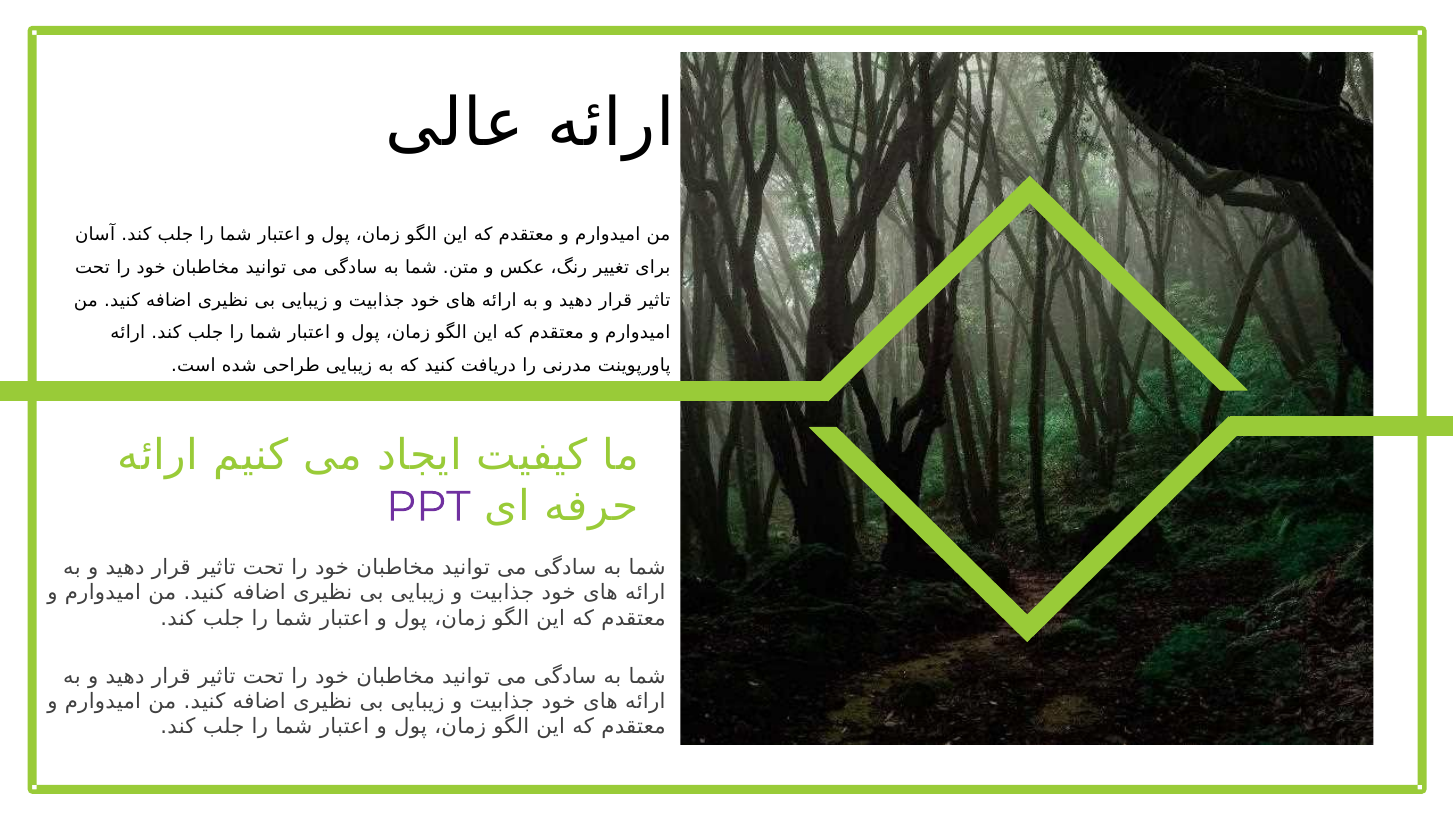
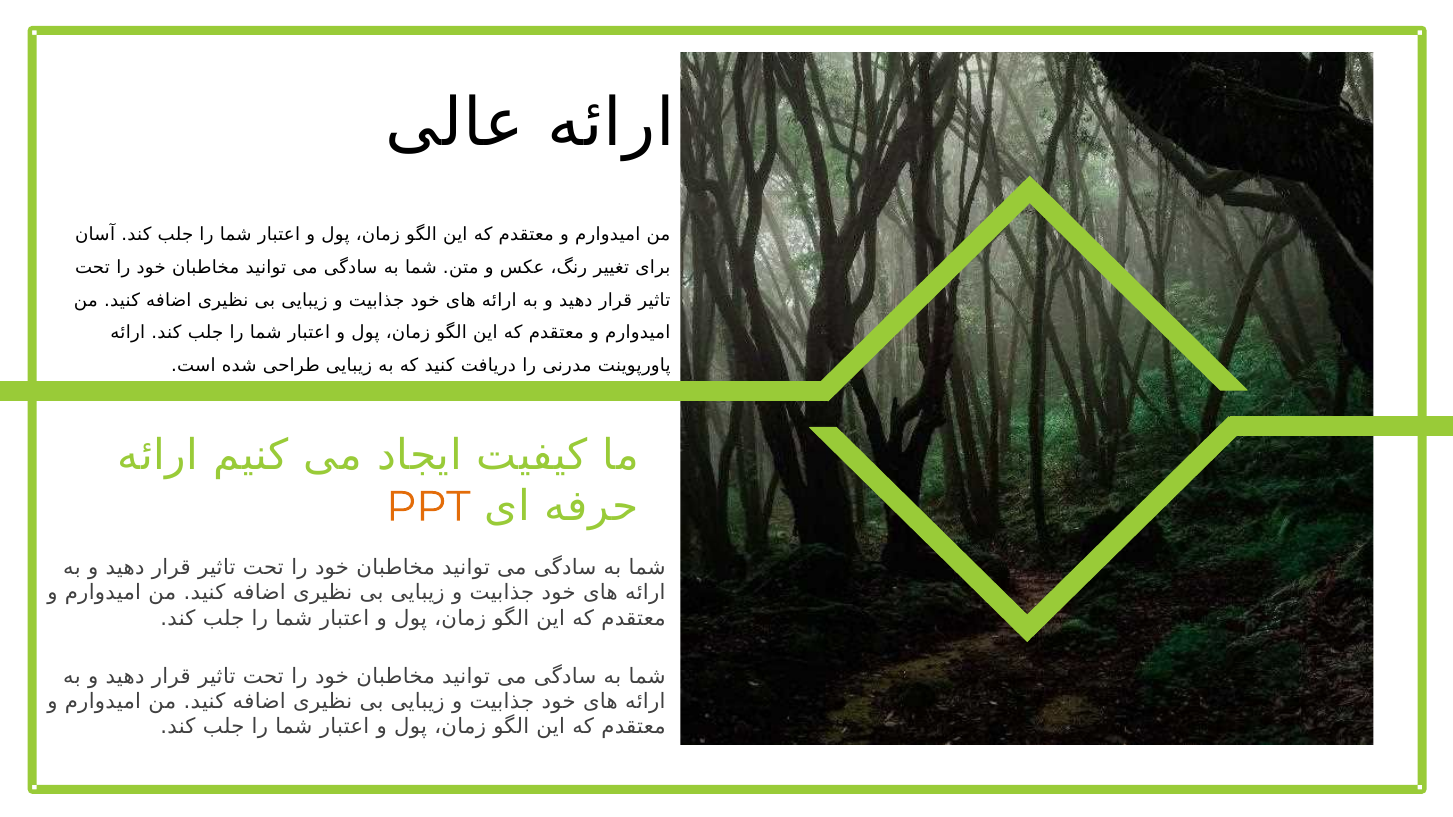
PPT colour: purple -> orange
